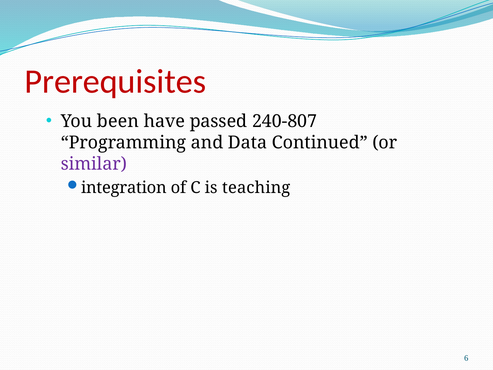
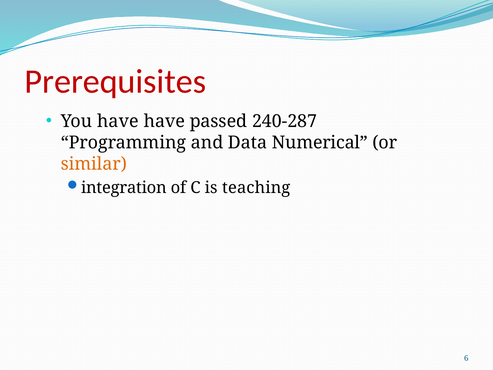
You been: been -> have
240-807: 240-807 -> 240-287
Continued: Continued -> Numerical
similar colour: purple -> orange
